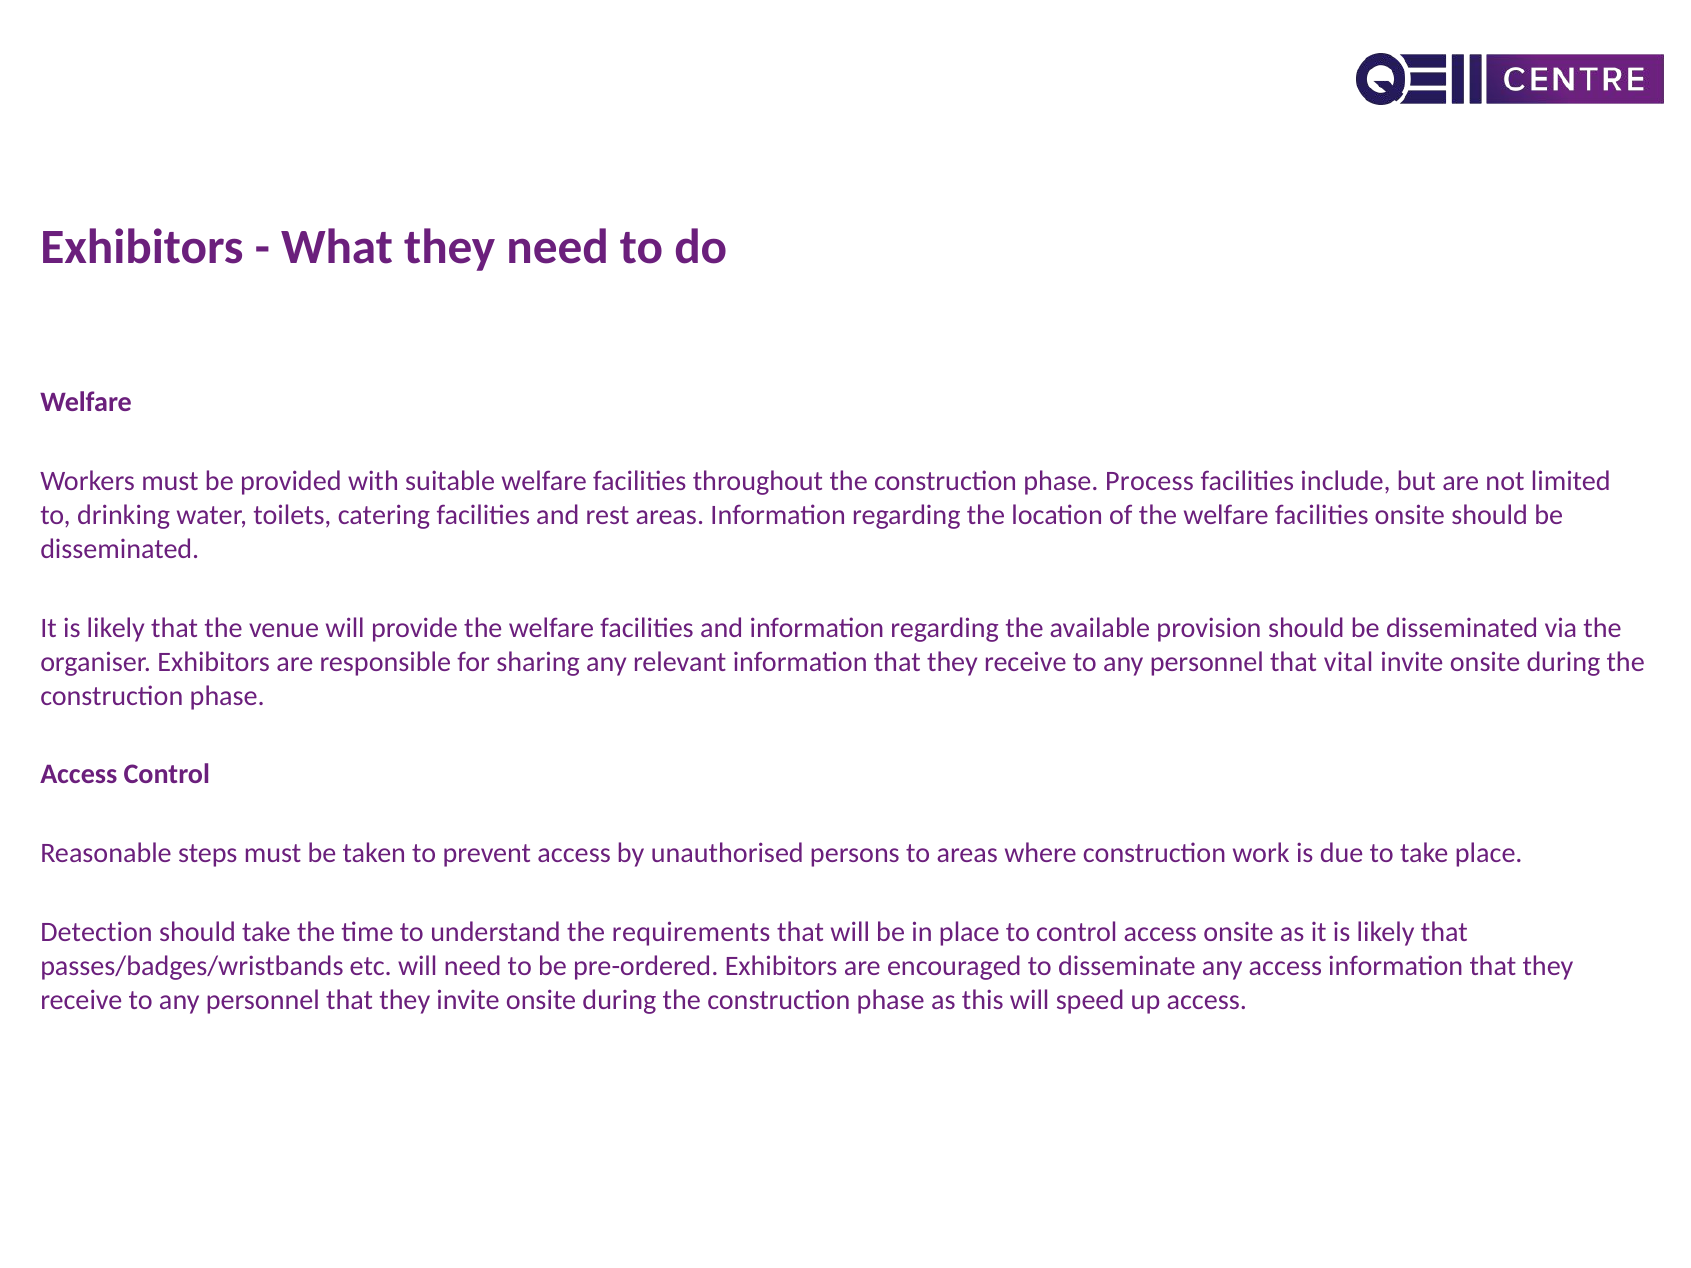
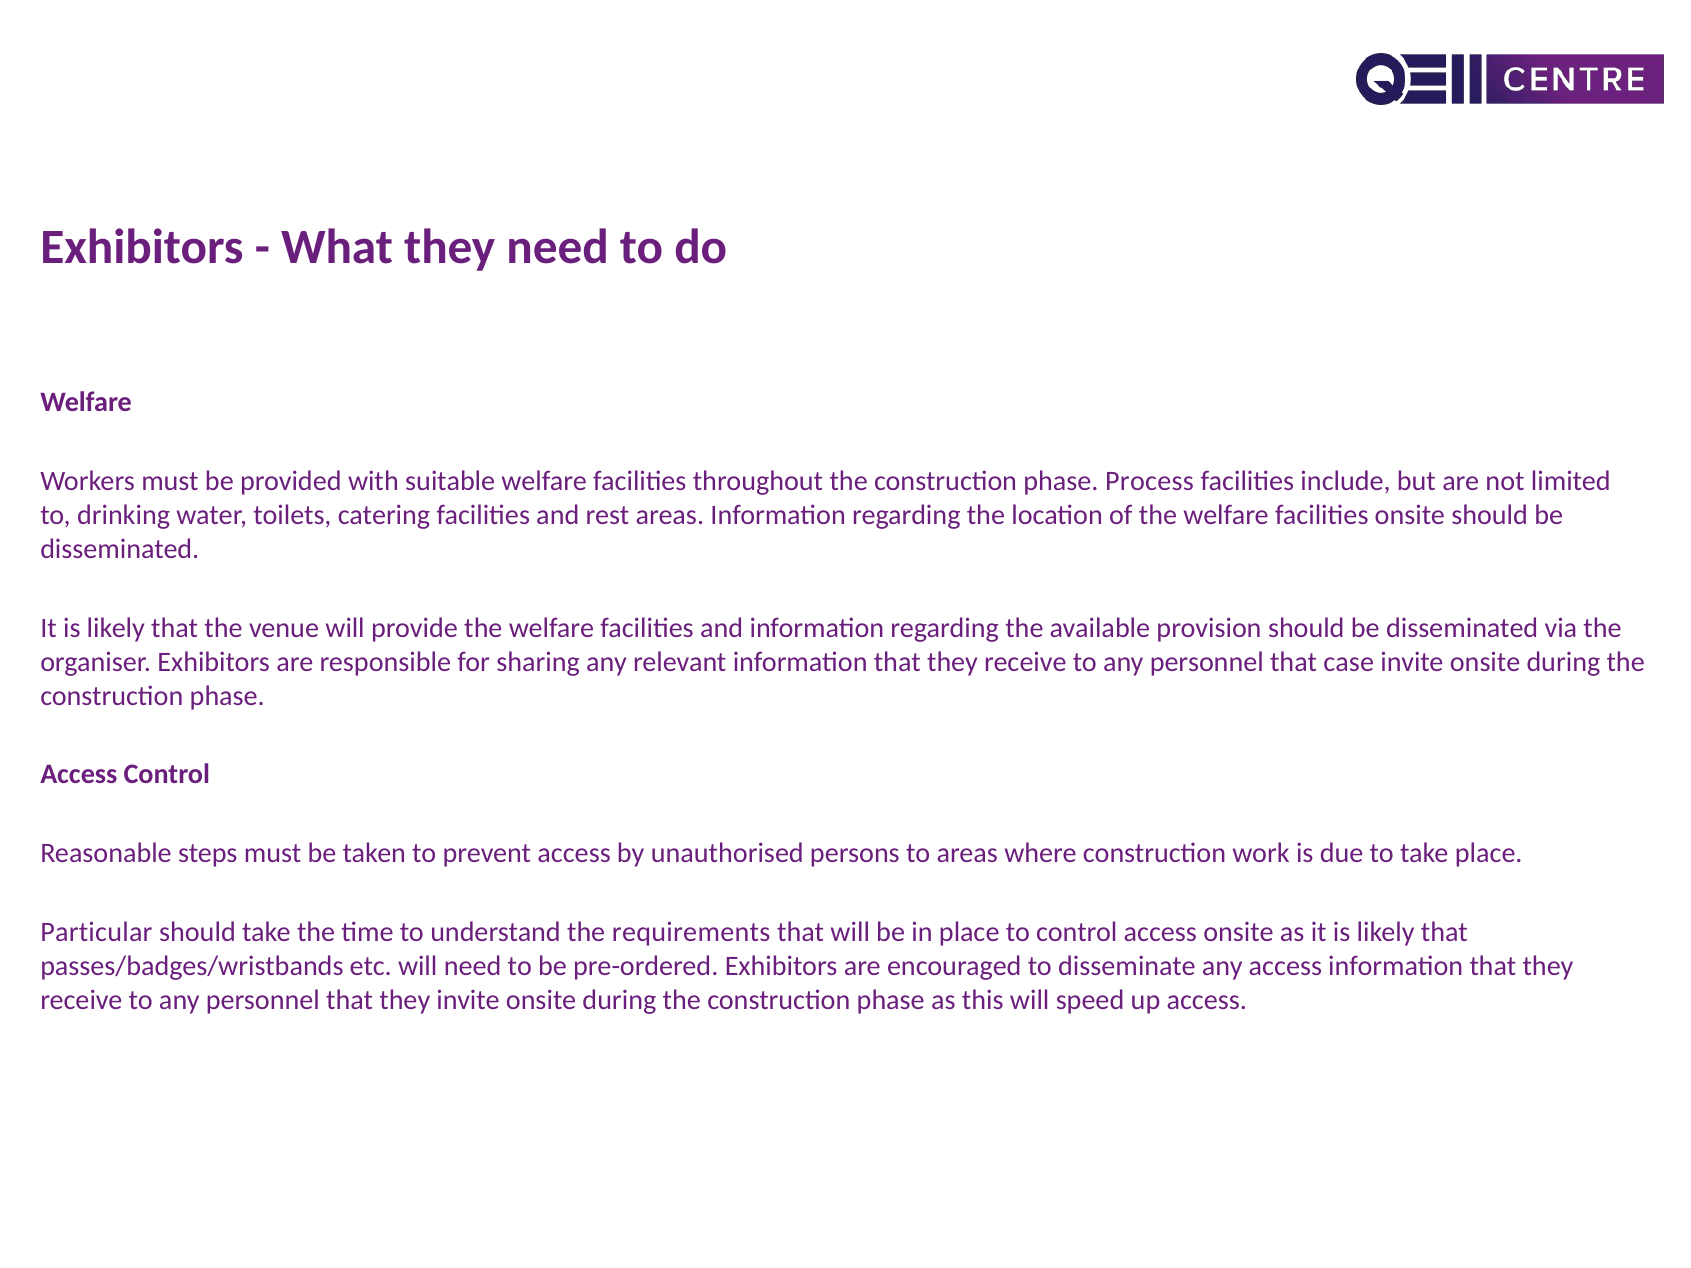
vital: vital -> case
Detection: Detection -> Particular
